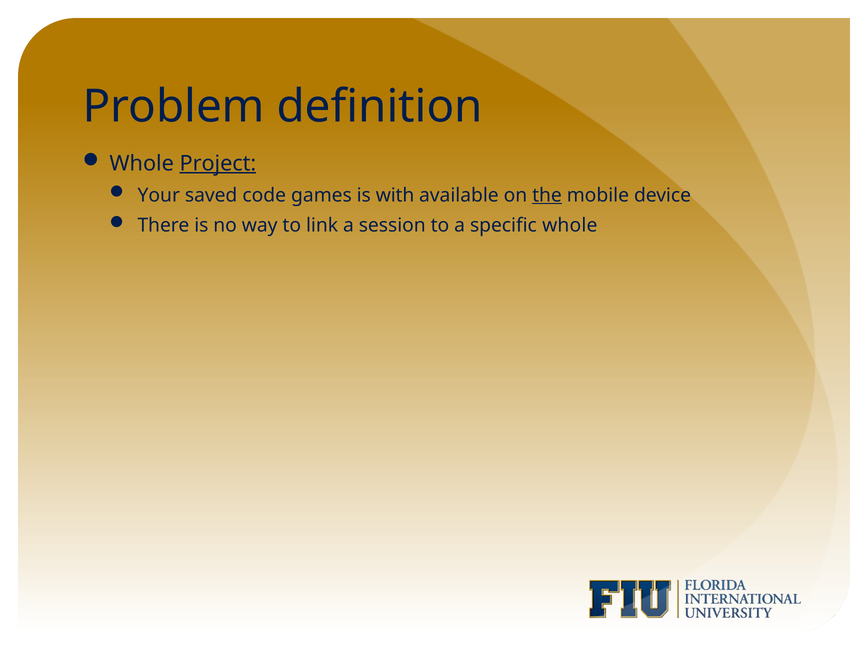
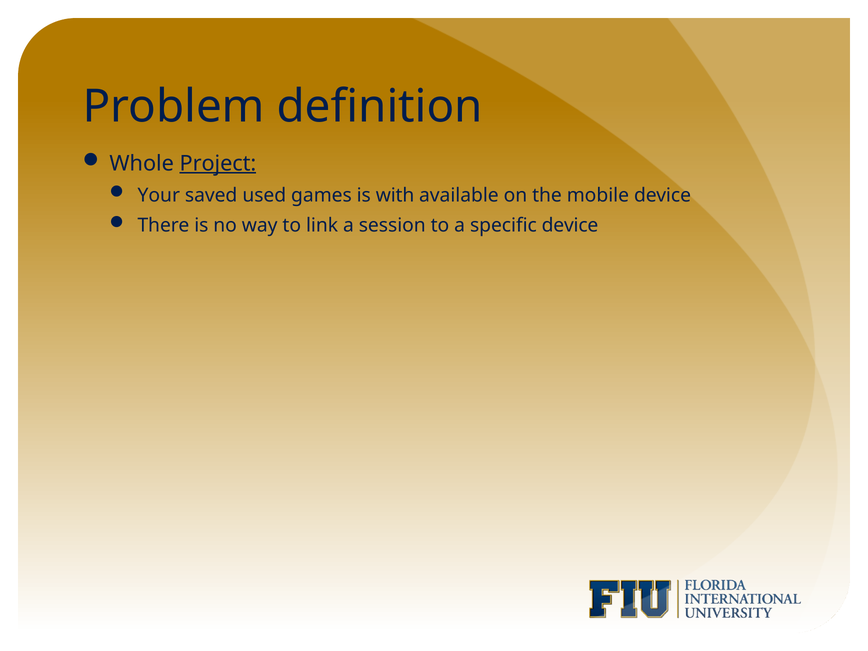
code: code -> used
the underline: present -> none
specific whole: whole -> device
